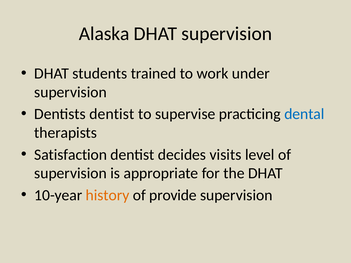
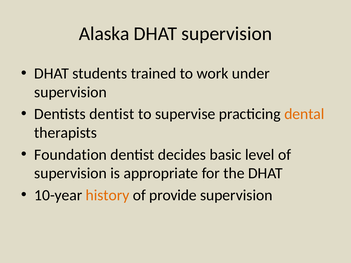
dental colour: blue -> orange
Satisfaction: Satisfaction -> Foundation
visits: visits -> basic
